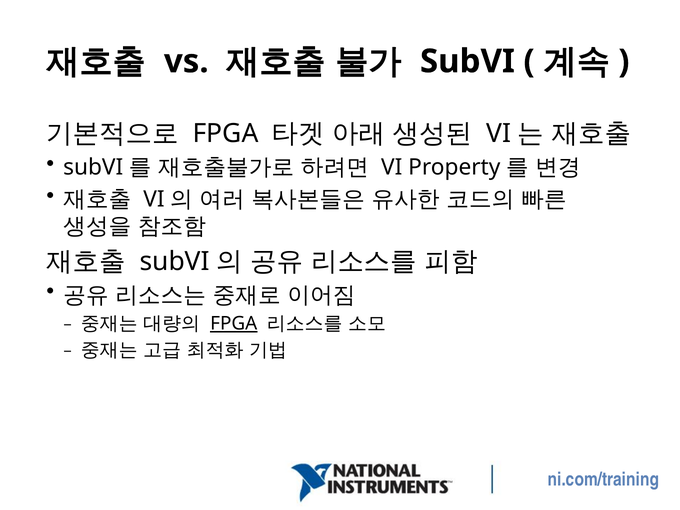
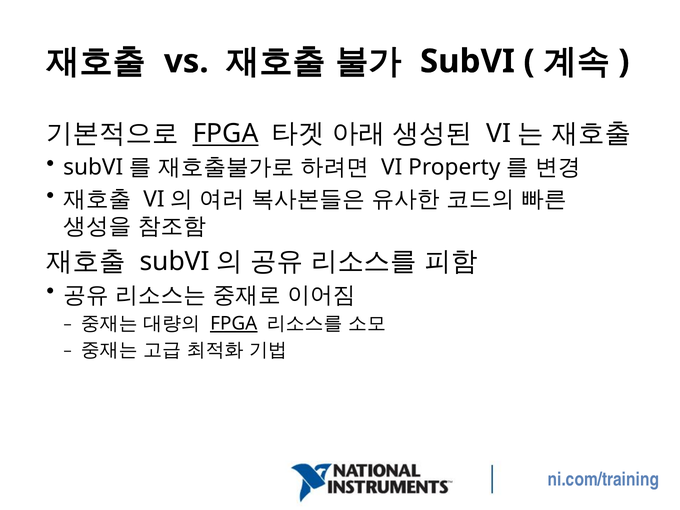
FPGA at (226, 134) underline: none -> present
